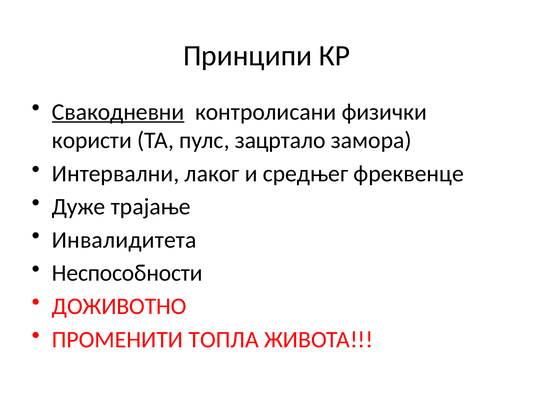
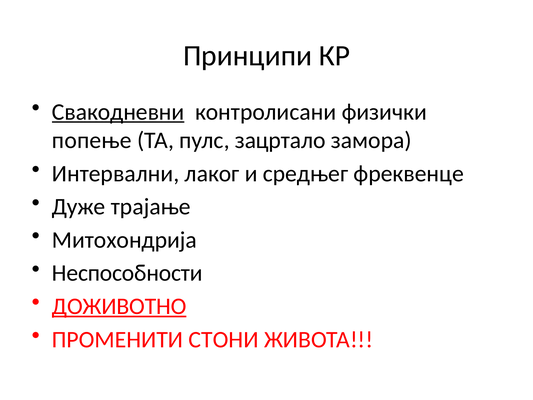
користи: користи -> попење
Инвалидитета: Инвалидитета -> Митохондрија
ДОЖИВОТНО underline: none -> present
ТОПЛА: ТОПЛА -> СТОНИ
